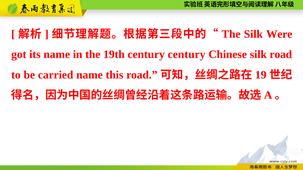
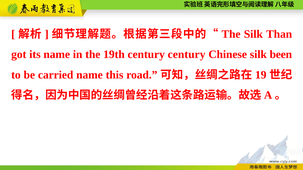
Were: Were -> Than
silk road: road -> been
